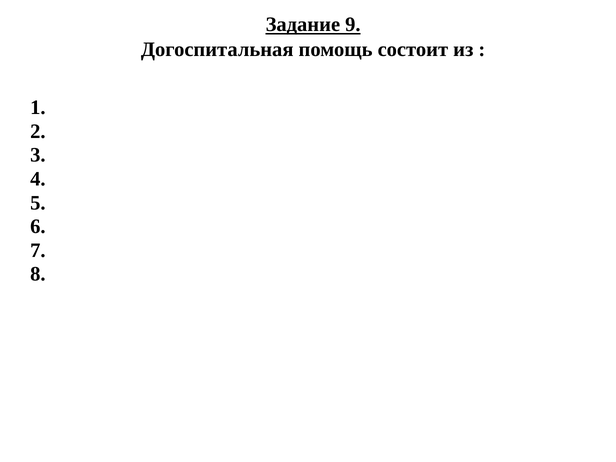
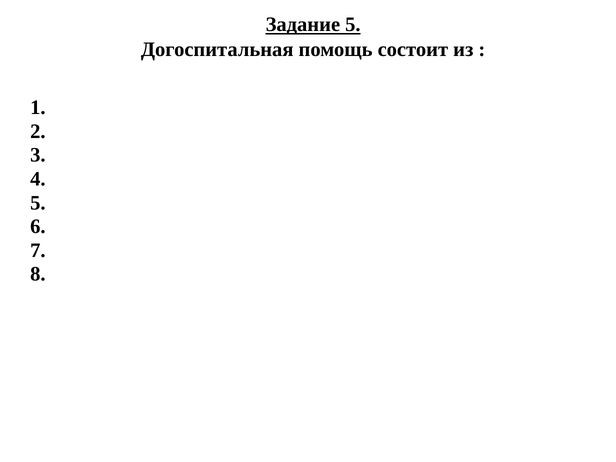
Задание 9: 9 -> 5
